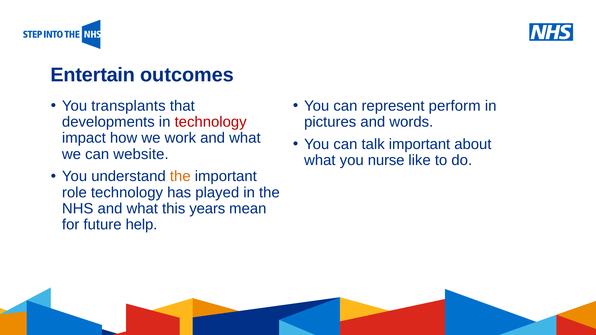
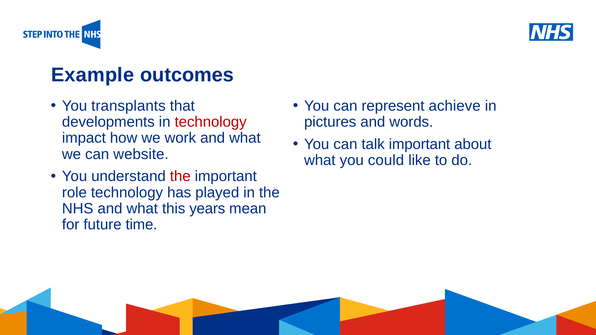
Entertain: Entertain -> Example
perform: perform -> achieve
nurse: nurse -> could
the at (180, 177) colour: orange -> red
help: help -> time
